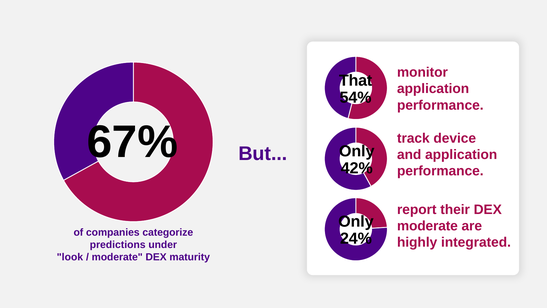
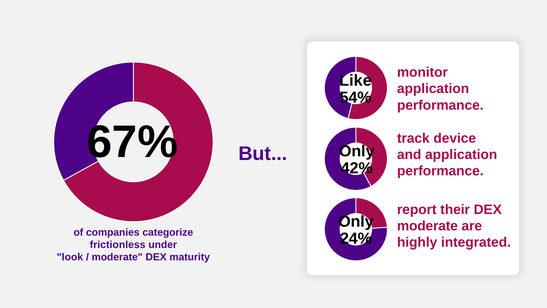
That: That -> Like
predictions: predictions -> frictionless
